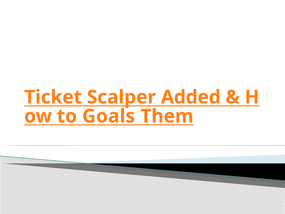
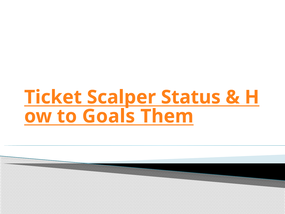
Added: Added -> Status
